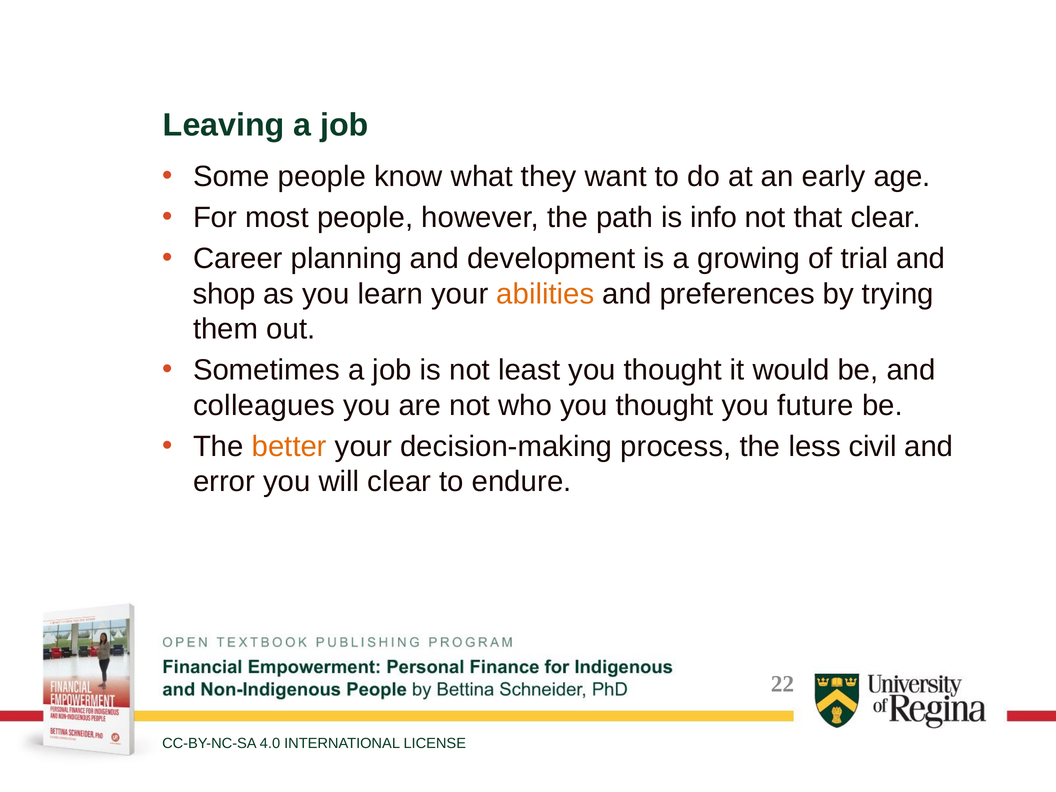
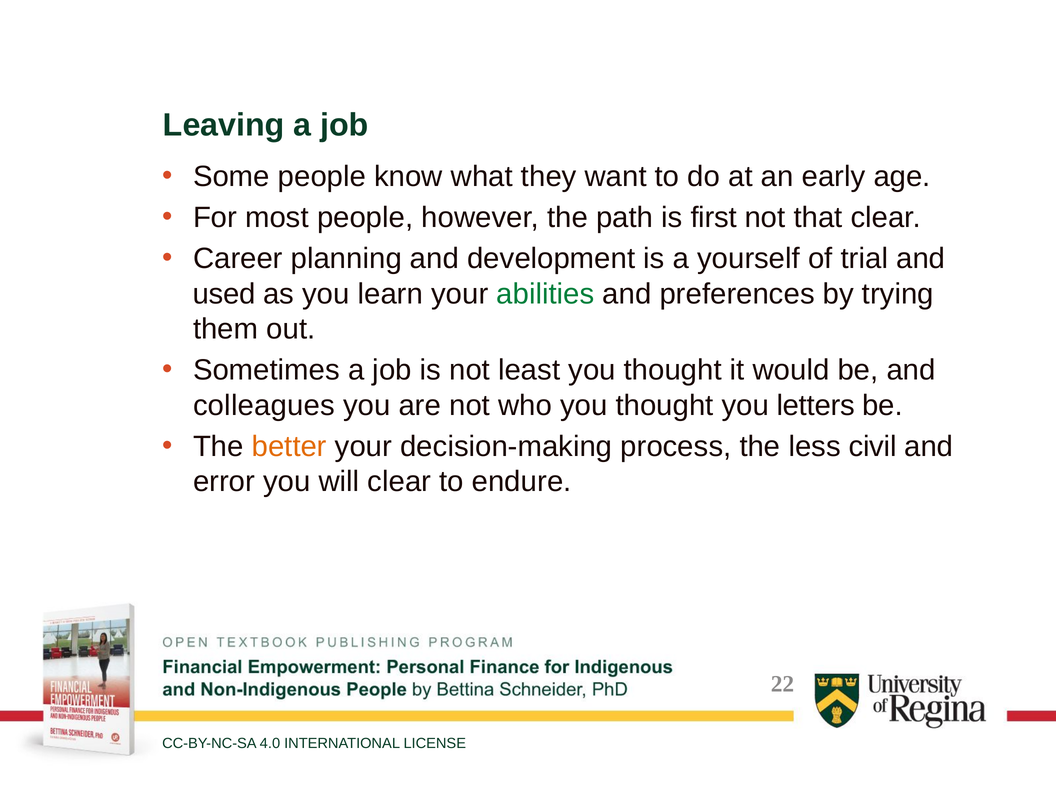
info: info -> first
growing: growing -> yourself
shop: shop -> used
abilities colour: orange -> green
future: future -> letters
